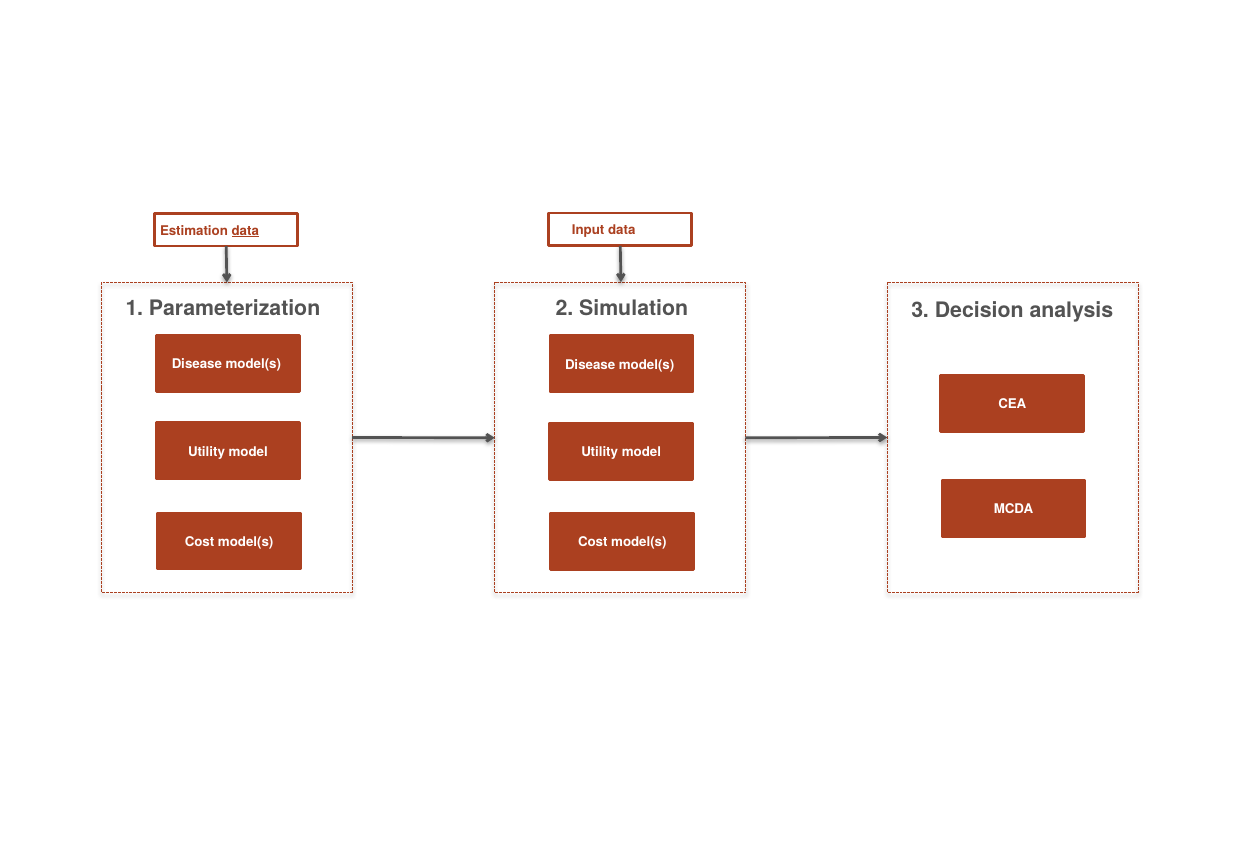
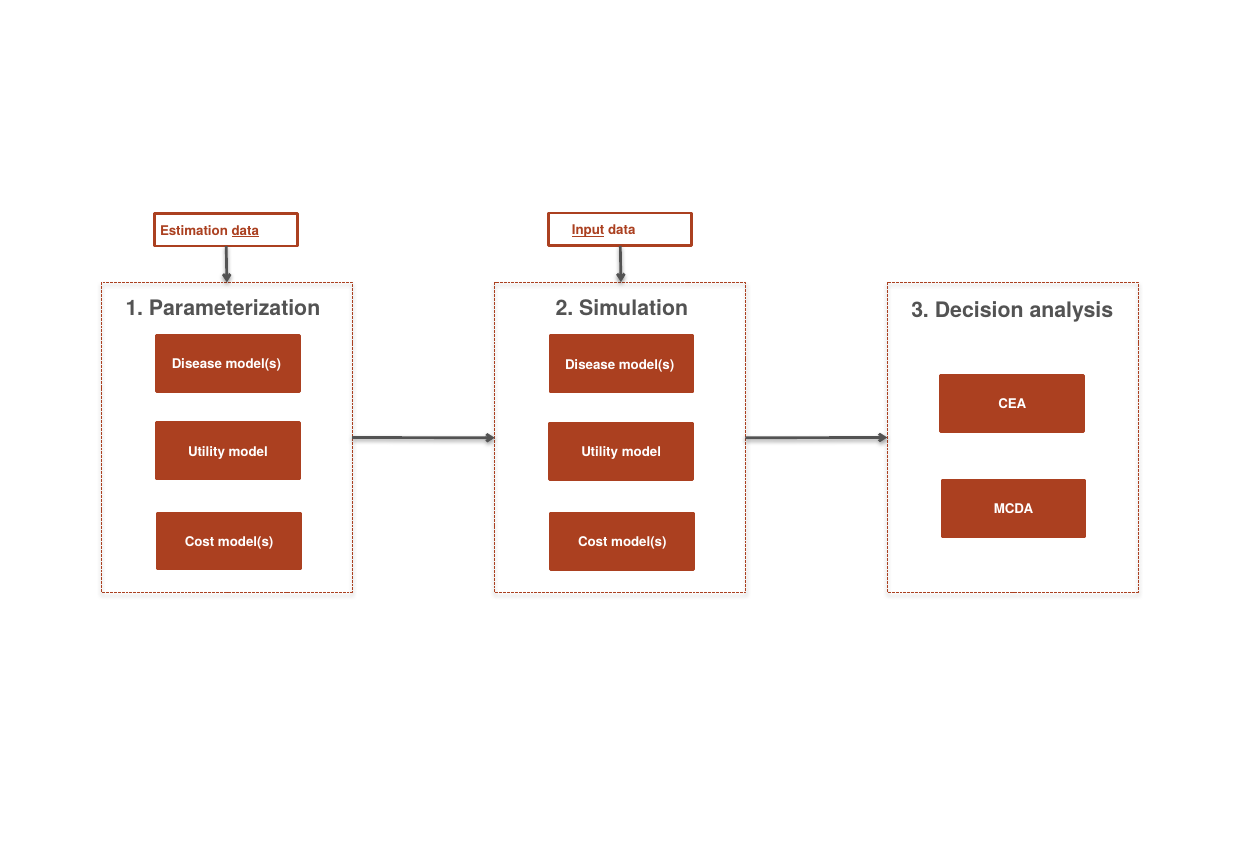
Input underline: none -> present
